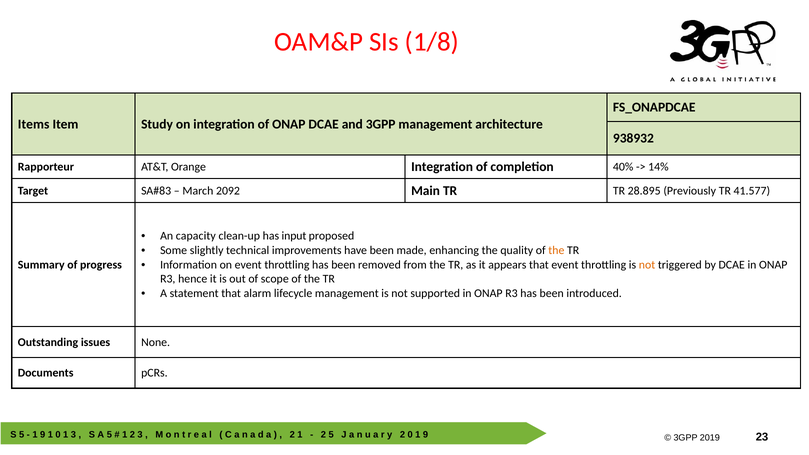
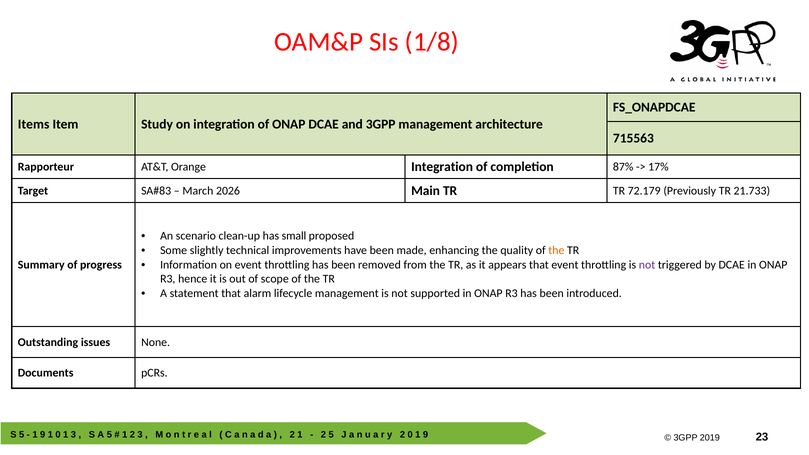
938932: 938932 -> 715563
40%: 40% -> 87%
14%: 14% -> 17%
2092: 2092 -> 2026
28.895: 28.895 -> 72.179
41.577: 41.577 -> 21.733
capacity: capacity -> scenario
input: input -> small
not at (647, 265) colour: orange -> purple
